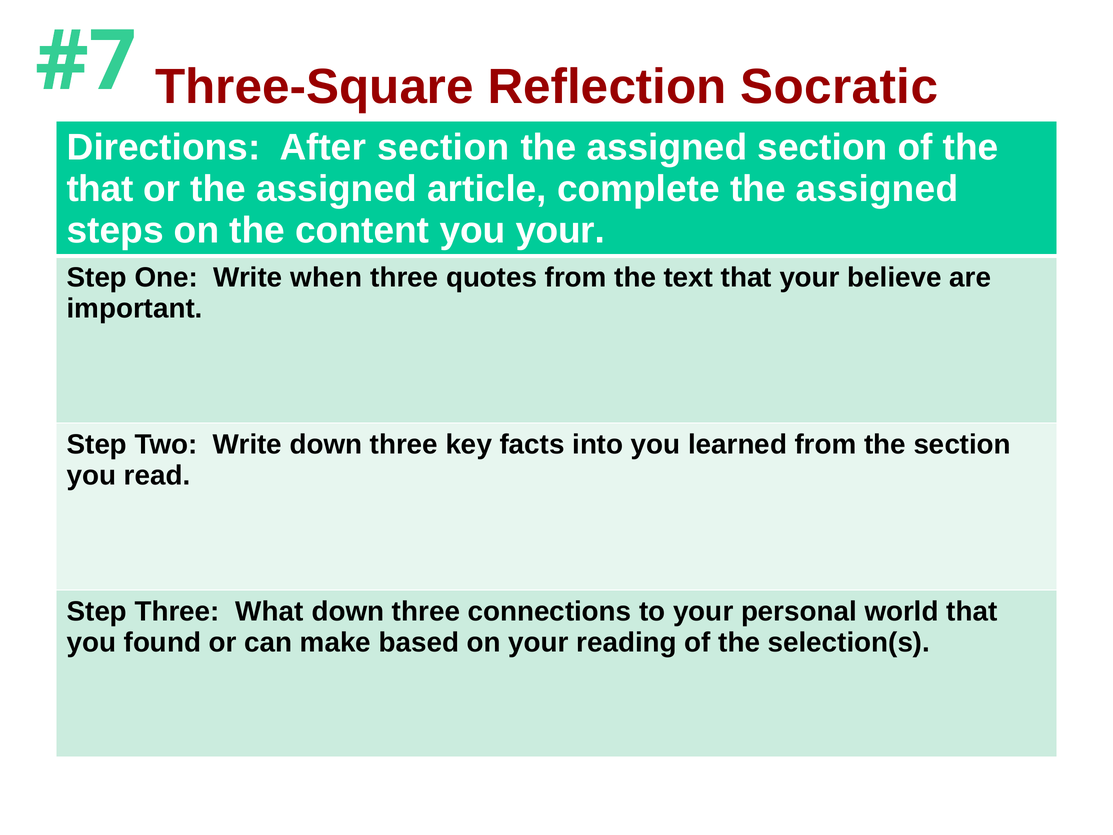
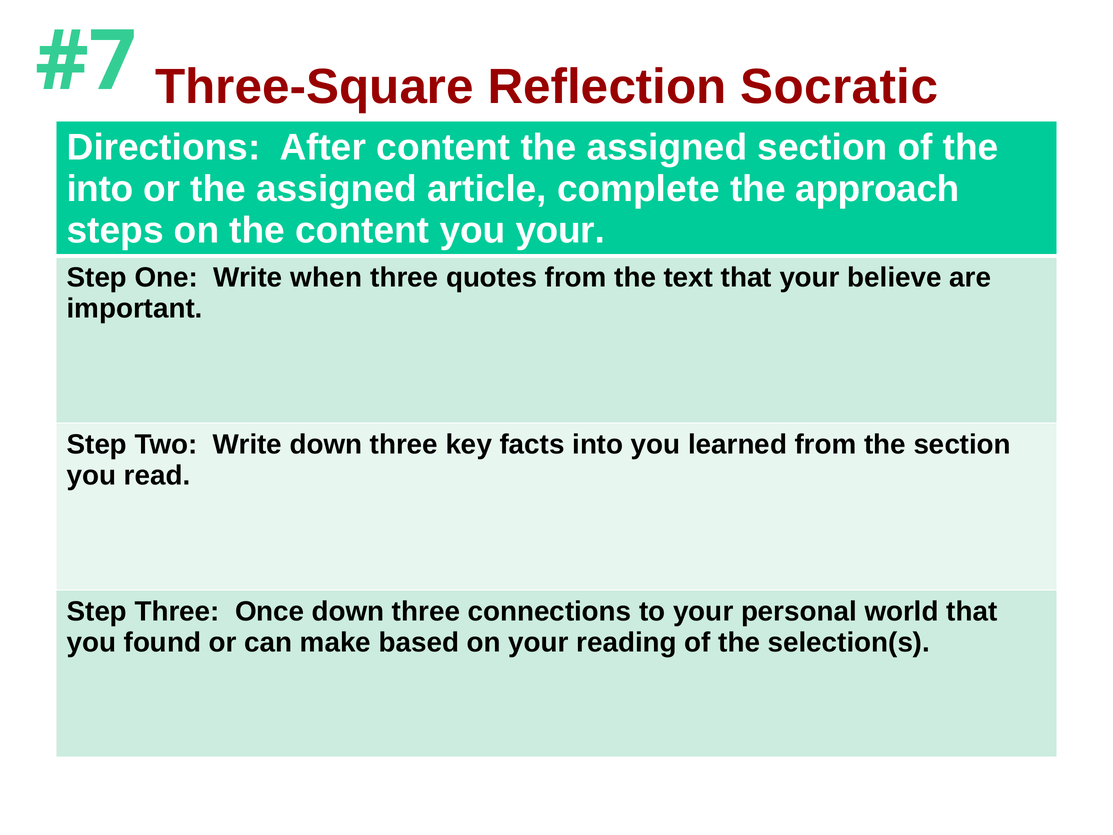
After section: section -> content
that at (100, 189): that -> into
complete the assigned: assigned -> approach
What: What -> Once
